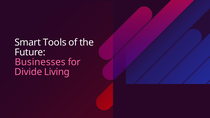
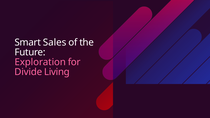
Tools: Tools -> Sales
Businesses: Businesses -> Exploration
